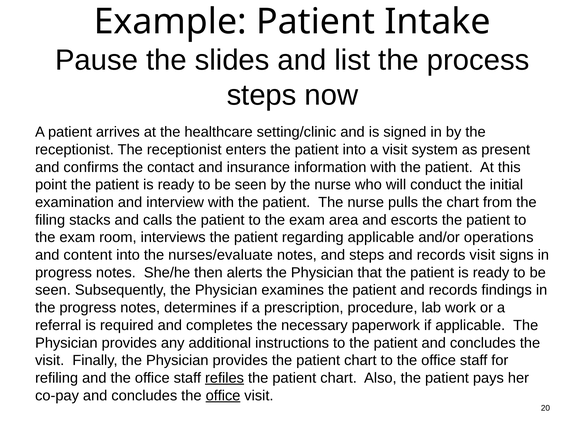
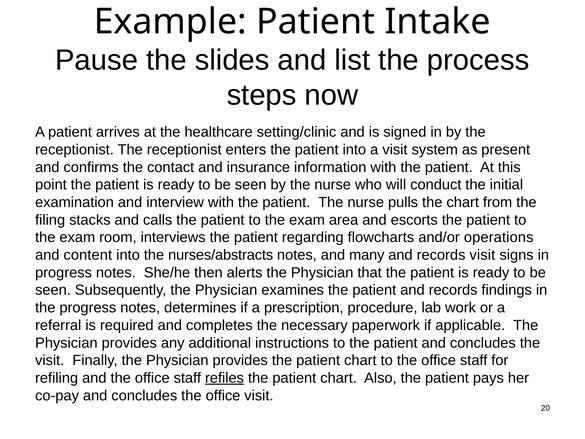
regarding applicable: applicable -> flowcharts
nurses/evaluate: nurses/evaluate -> nurses/abstracts
and steps: steps -> many
office at (223, 395) underline: present -> none
